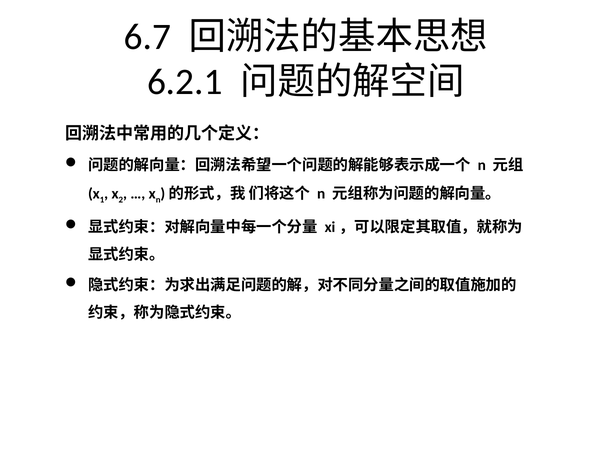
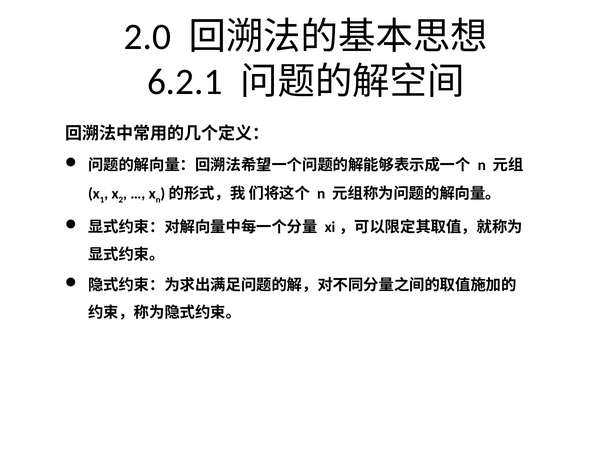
6.7: 6.7 -> 2.0
